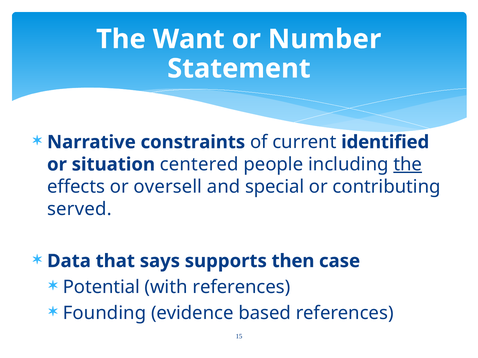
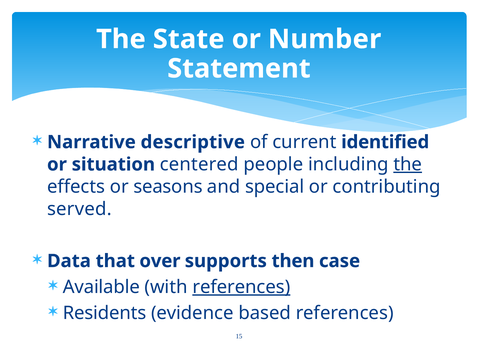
Want: Want -> State
constraints: constraints -> descriptive
oversell: oversell -> seasons
says: says -> over
Potential: Potential -> Available
references at (241, 287) underline: none -> present
Founding: Founding -> Residents
